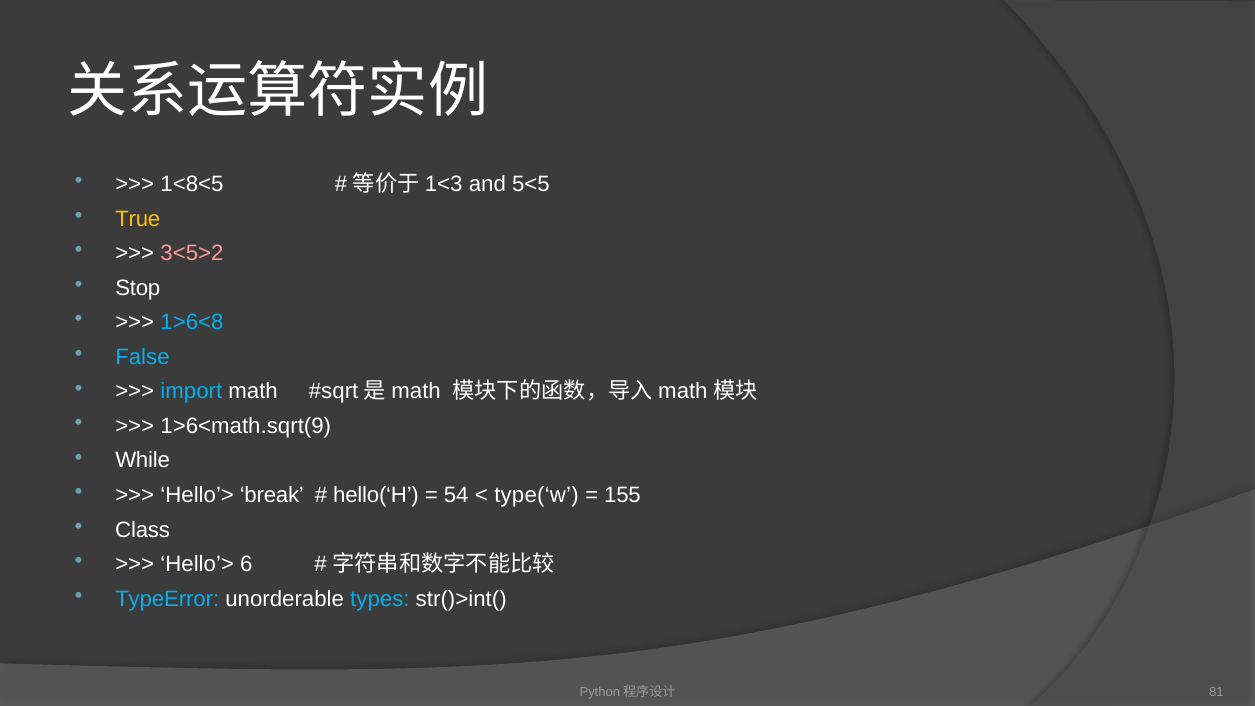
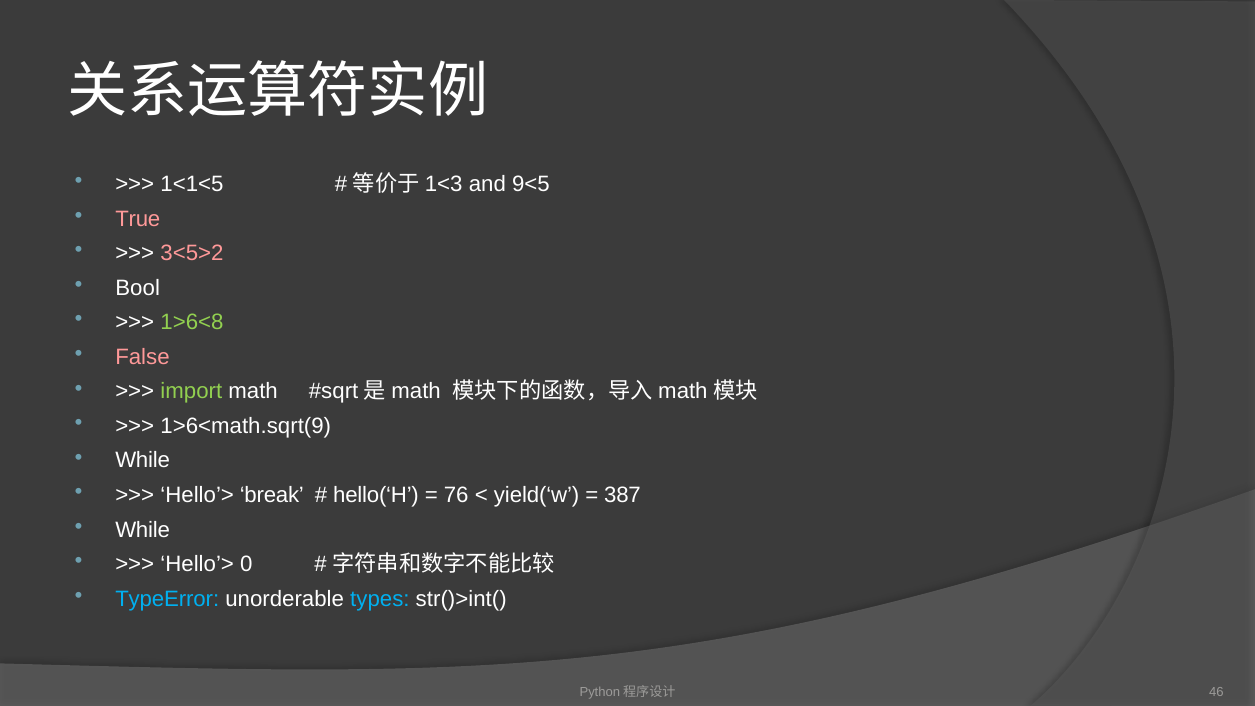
1<8<5: 1<8<5 -> 1<1<5
5<5: 5<5 -> 9<5
True colour: yellow -> pink
Stop: Stop -> Bool
1>6<8 colour: light blue -> light green
False colour: light blue -> pink
import colour: light blue -> light green
54: 54 -> 76
type(‘w: type(‘w -> yield(‘w
155: 155 -> 387
Class at (143, 530): Class -> While
6: 6 -> 0
81: 81 -> 46
